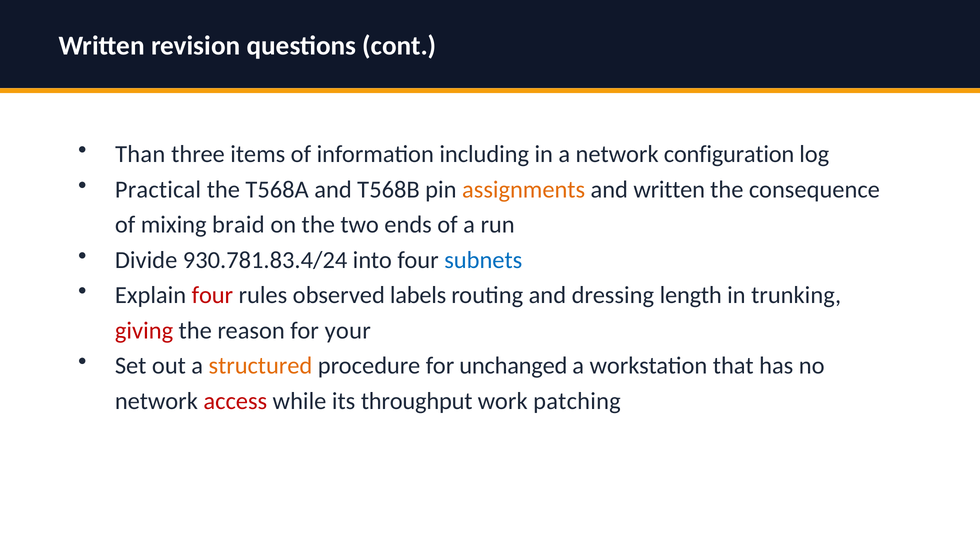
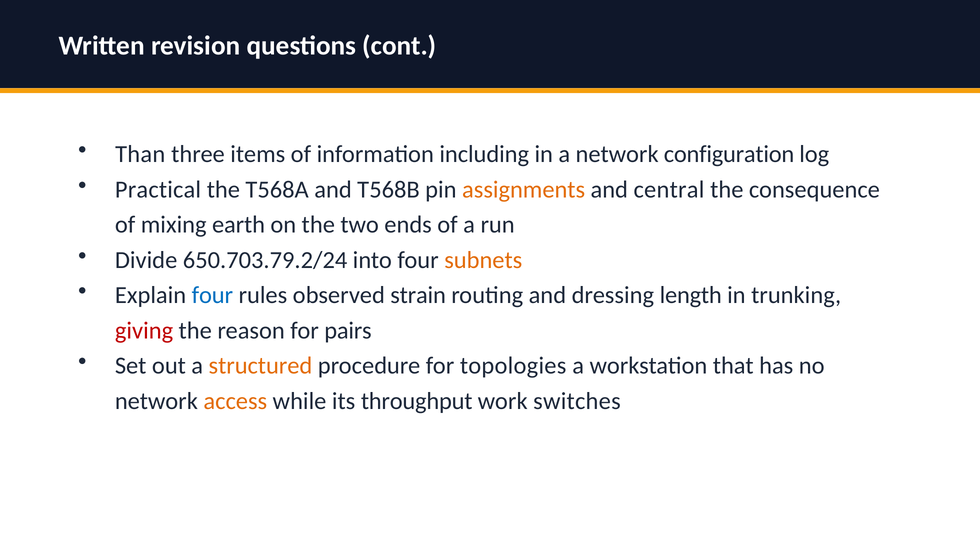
and written: written -> central
braid: braid -> earth
930.781.83.4/24: 930.781.83.4/24 -> 650.703.79.2/24
subnets colour: blue -> orange
four at (212, 296) colour: red -> blue
labels: labels -> strain
your: your -> pairs
unchanged: unchanged -> topologies
access colour: red -> orange
patching: patching -> switches
